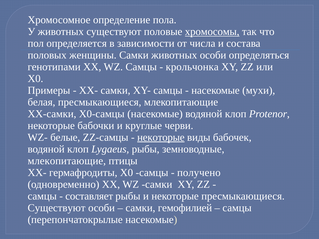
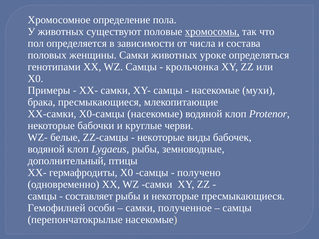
животных особи: особи -> уроке
белая: белая -> брака
некоторые at (161, 138) underline: present -> none
млекопитающие at (67, 161): млекопитающие -> дополнительный
Существуют at (57, 208): Существуют -> Гемофилией
гемофилией: гемофилией -> полученное
